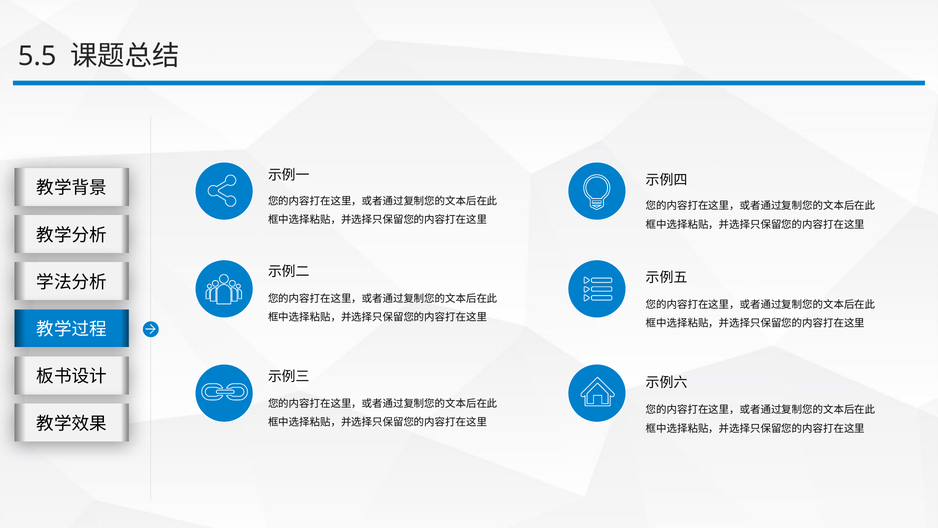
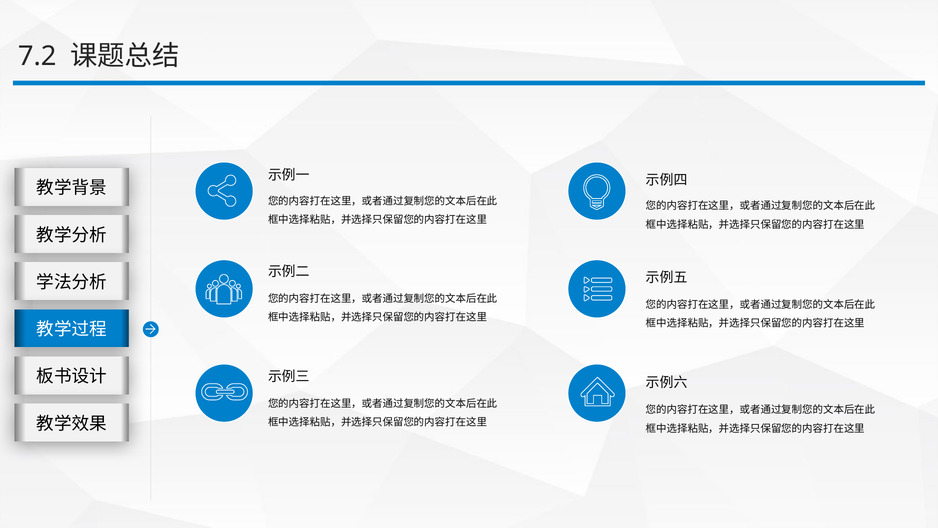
5.5: 5.5 -> 7.2
